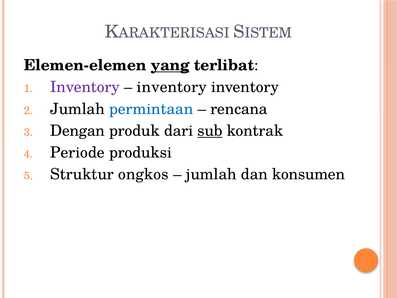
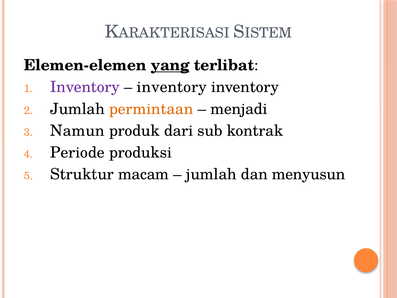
permintaan colour: blue -> orange
rencana: rencana -> menjadi
Dengan: Dengan -> Namun
sub underline: present -> none
ongkos: ongkos -> macam
konsumen: konsumen -> menyusun
